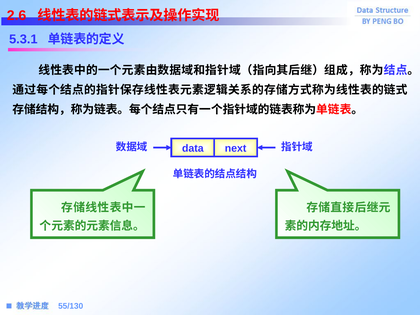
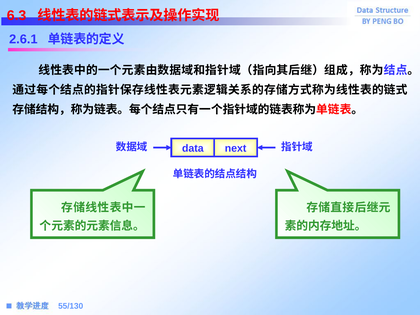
2.6: 2.6 -> 6.3
5.3.1: 5.3.1 -> 2.6.1
